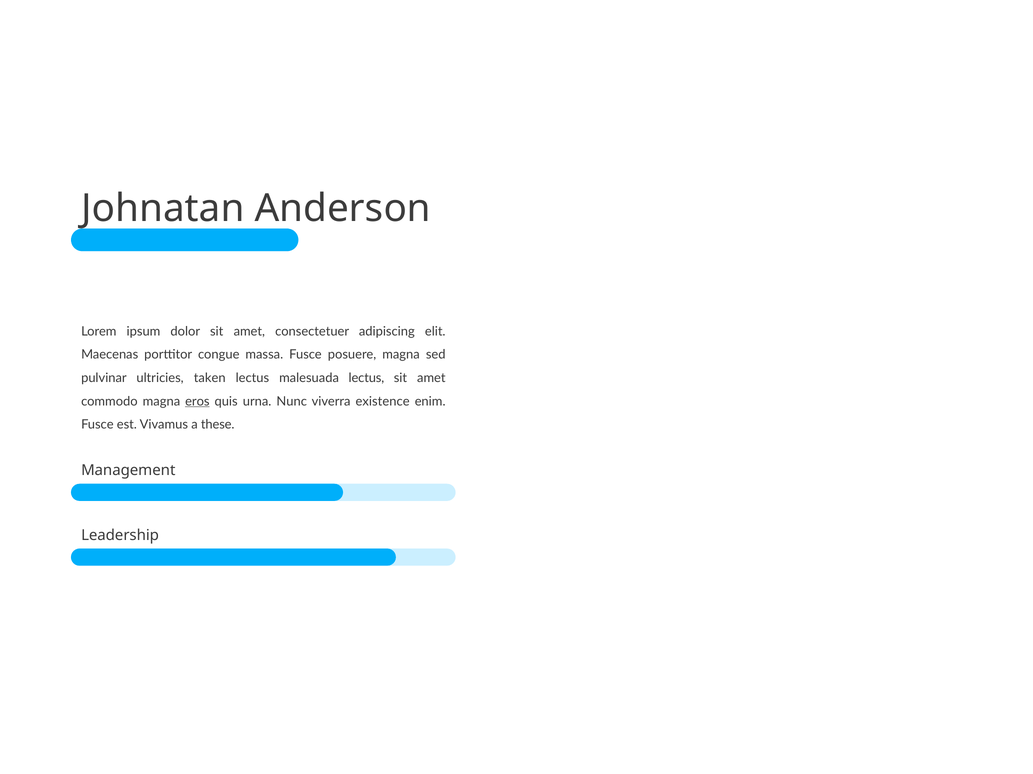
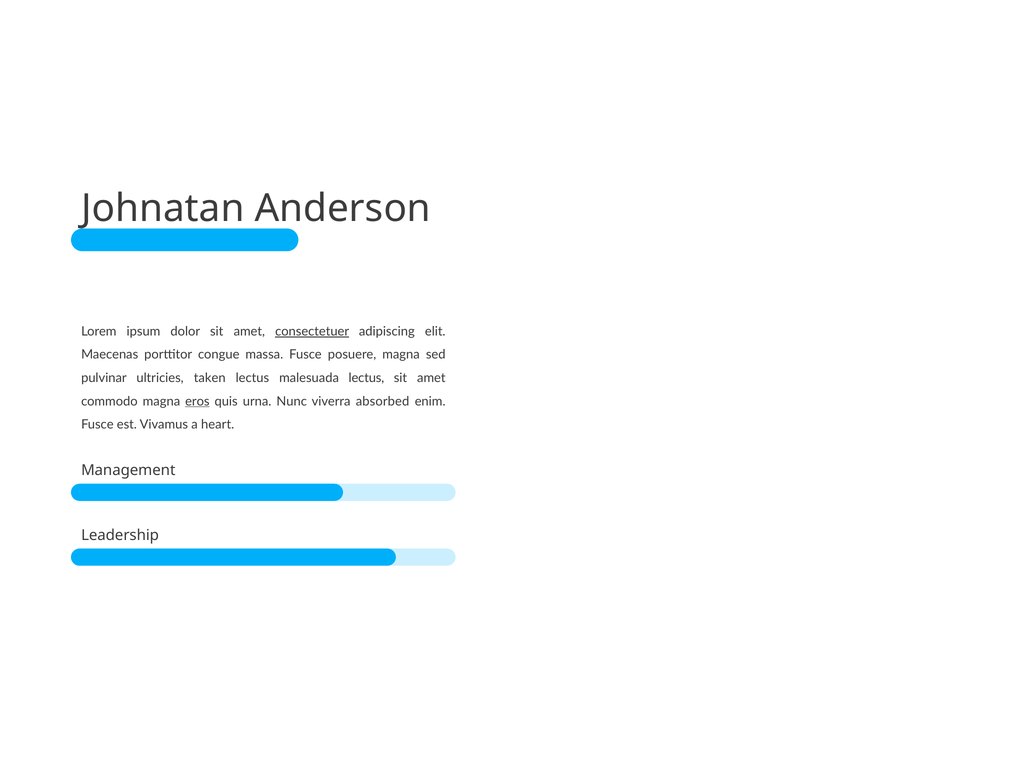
consectetuer underline: none -> present
existence: existence -> absorbed
these: these -> heart
